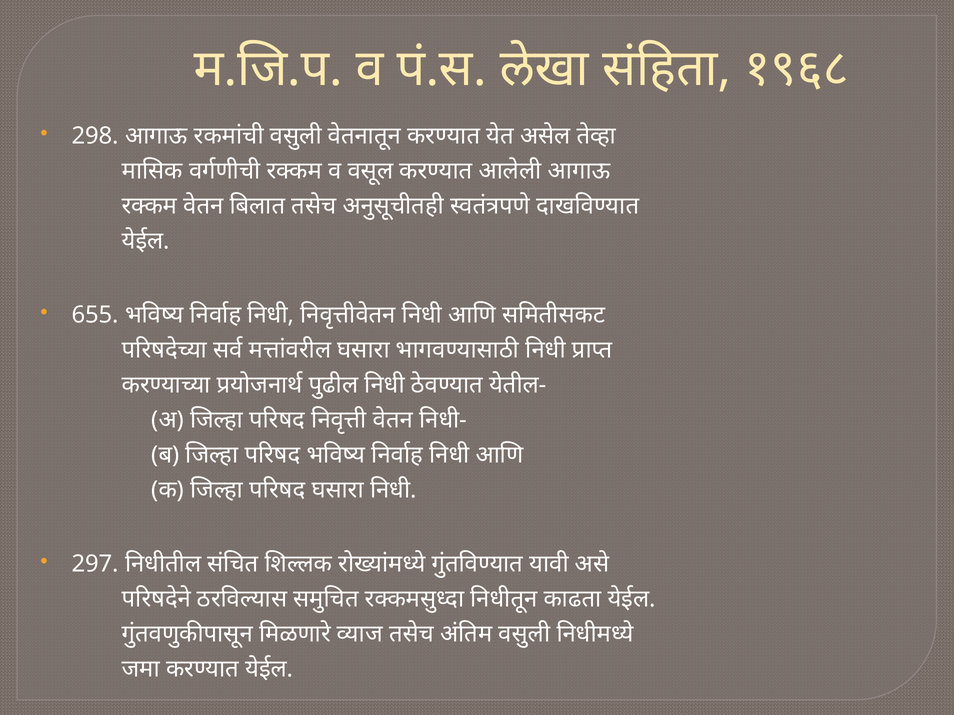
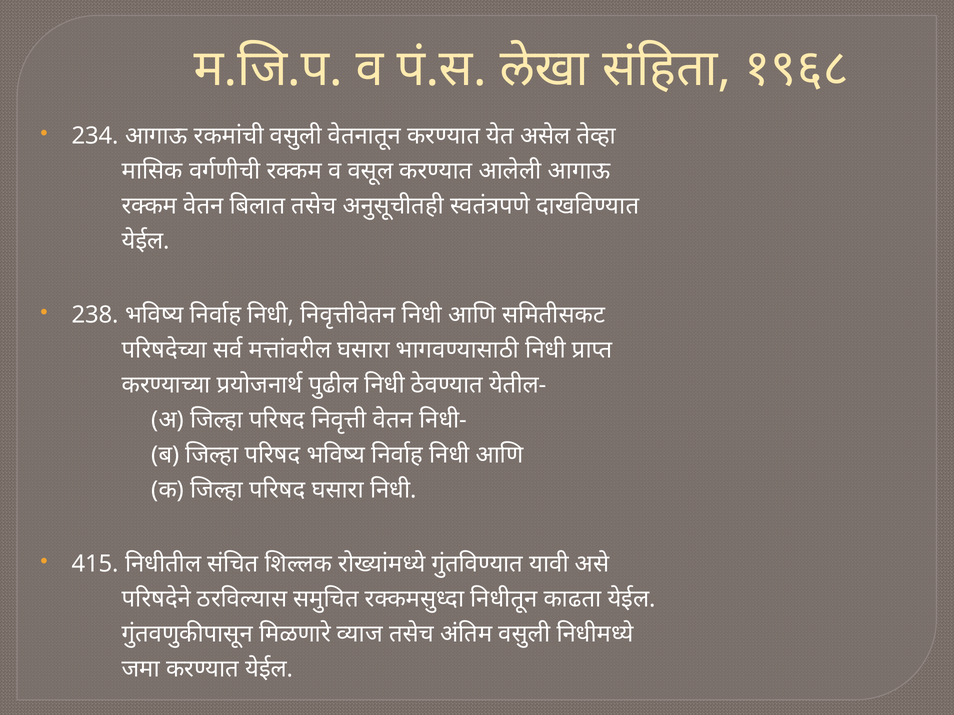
298: 298 -> 234
655: 655 -> 238
297: 297 -> 415
